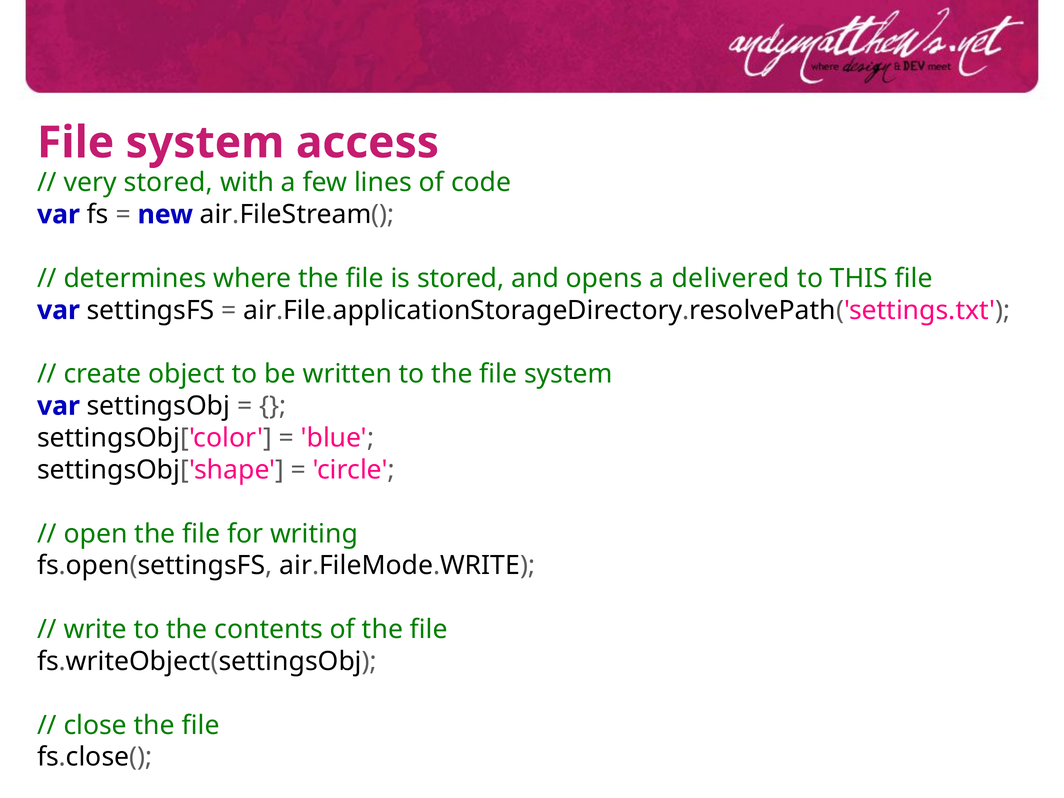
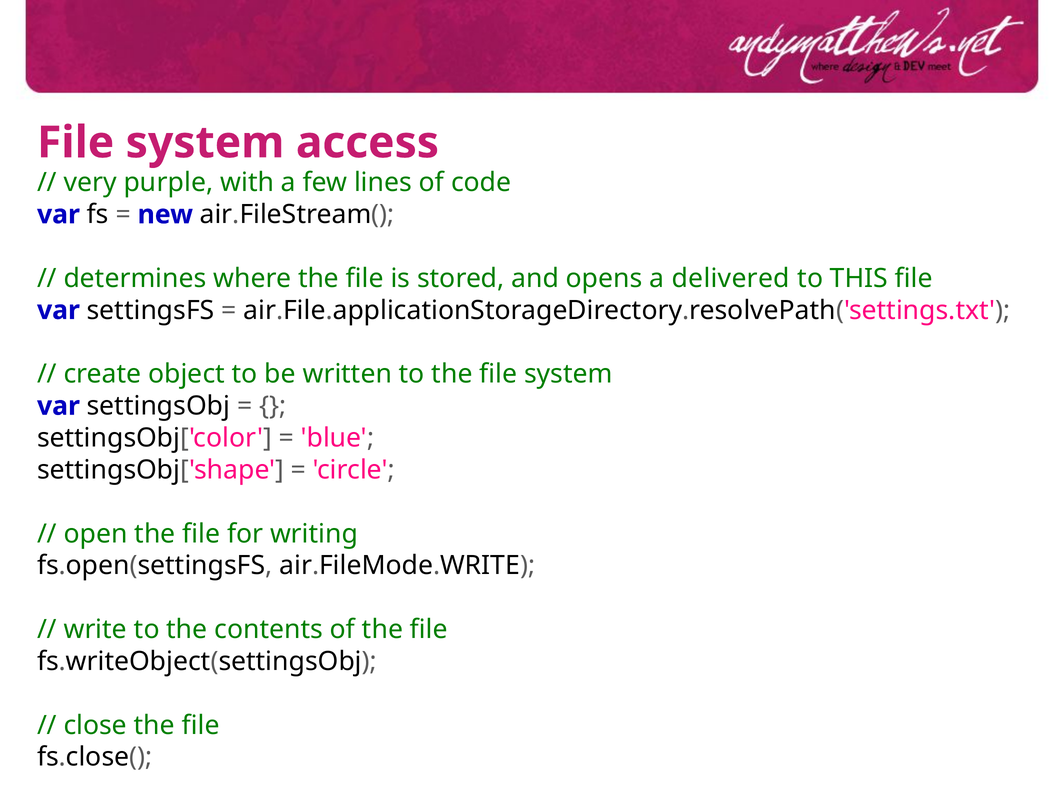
very stored: stored -> purple
